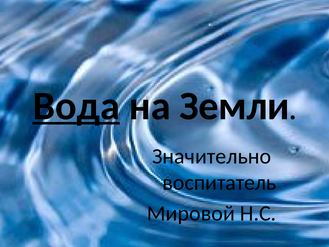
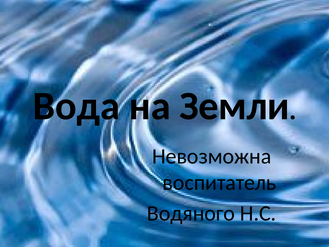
Вода underline: present -> none
Значительно: Значительно -> Невозможна
Мировой: Мировой -> Водяного
